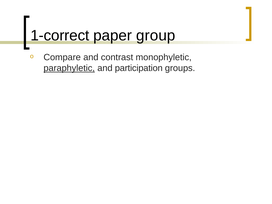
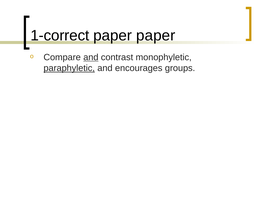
paper group: group -> paper
and at (91, 57) underline: none -> present
participation: participation -> encourages
